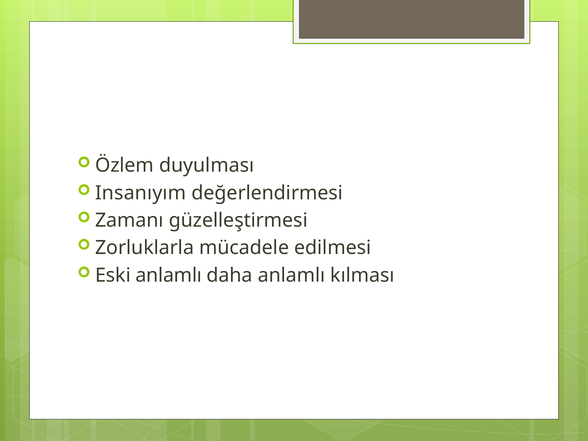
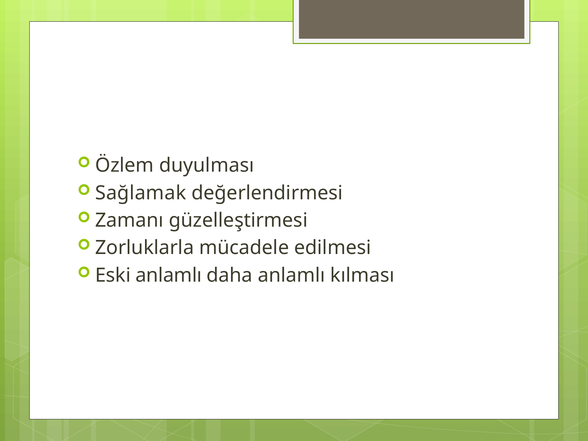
Insanıyım: Insanıyım -> Sağlamak
